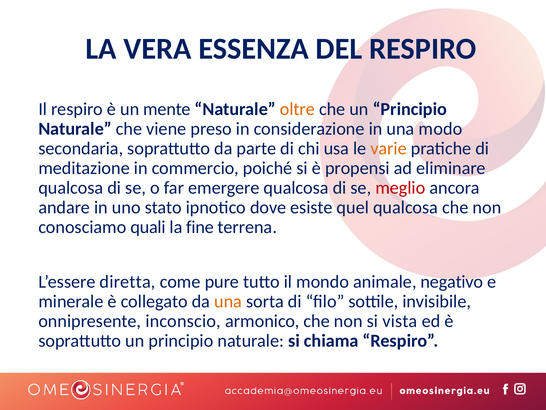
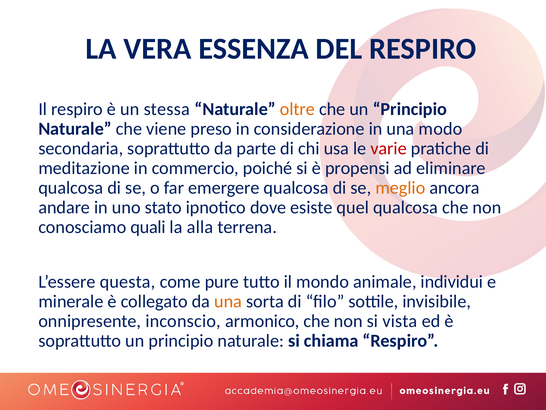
mente: mente -> stessa
varie colour: orange -> red
meglio colour: red -> orange
fine: fine -> alla
diretta: diretta -> questa
negativo: negativo -> individui
